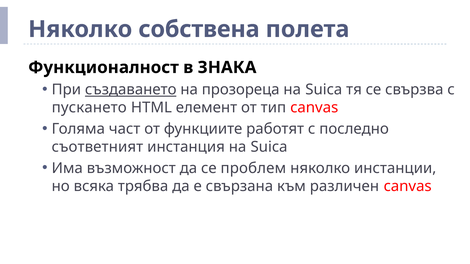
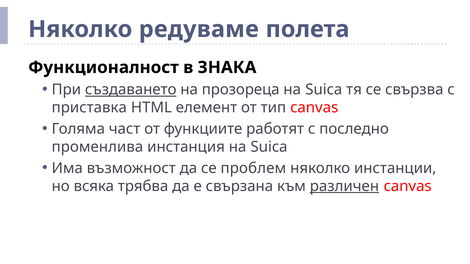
собствена: собствена -> редуваме
пускането: пускането -> приставка
съответният: съответният -> променлива
различен underline: none -> present
